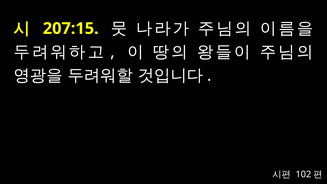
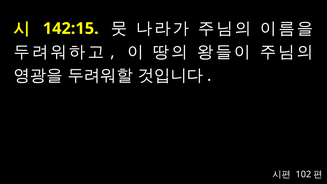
207:15: 207:15 -> 142:15
